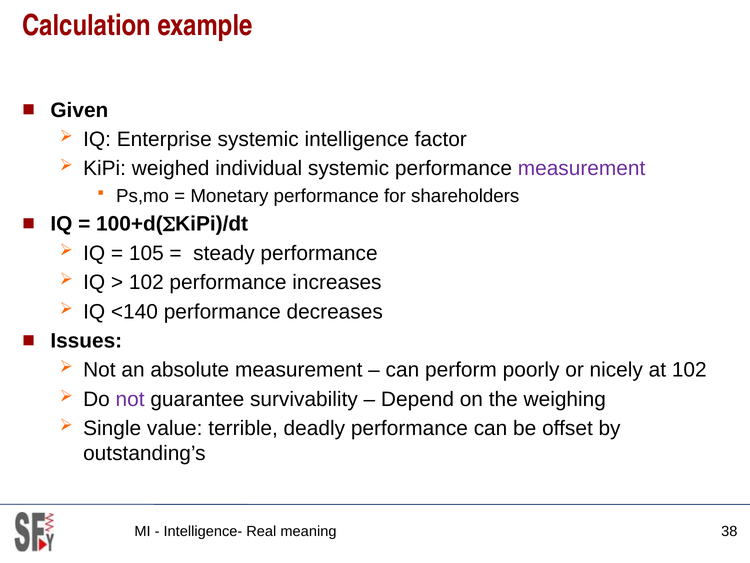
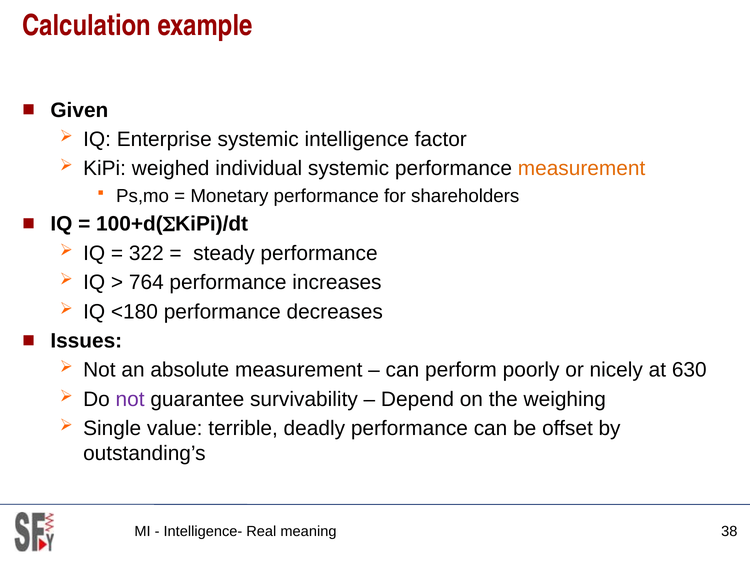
measurement at (582, 168) colour: purple -> orange
105: 105 -> 322
102 at (146, 282): 102 -> 764
<140: <140 -> <180
at 102: 102 -> 630
